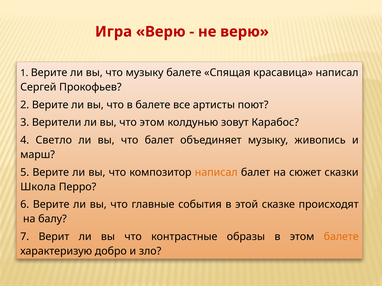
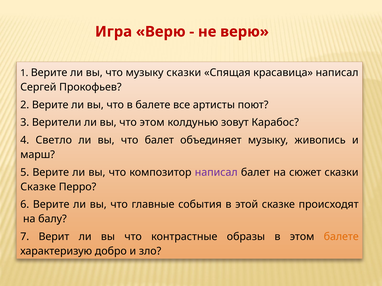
музыку балете: балете -> сказки
написал at (216, 173) colour: orange -> purple
Школа at (38, 187): Школа -> Сказке
